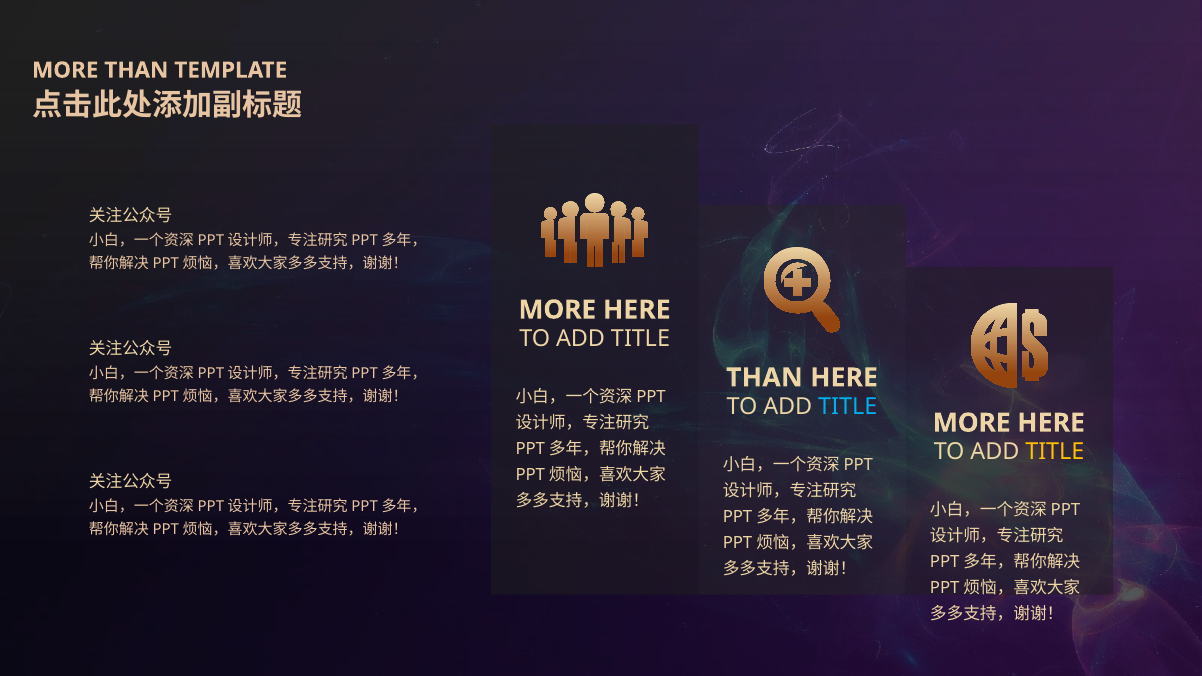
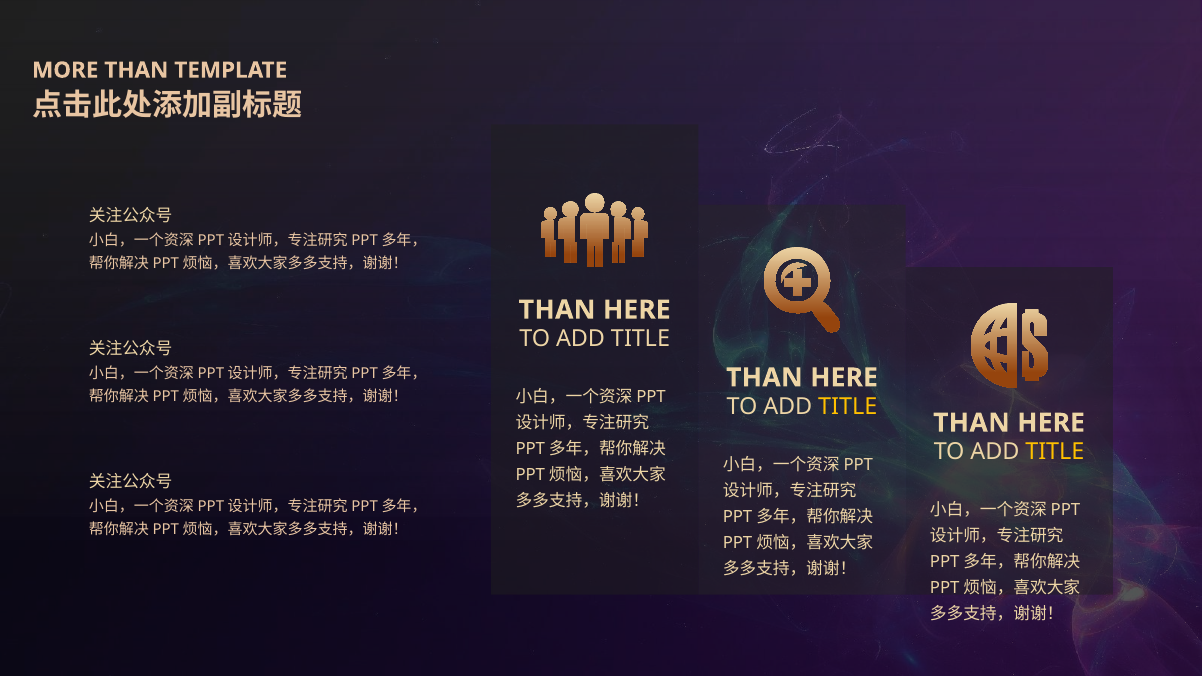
MORE at (557, 310): MORE -> THAN
TITLE at (848, 406) colour: light blue -> yellow
MORE at (972, 423): MORE -> THAN
